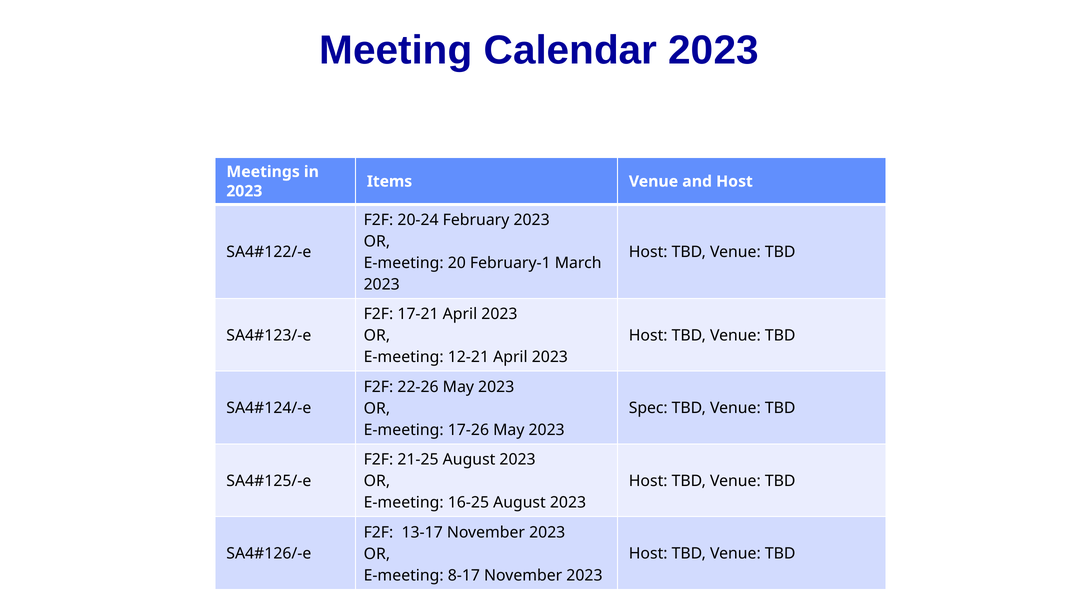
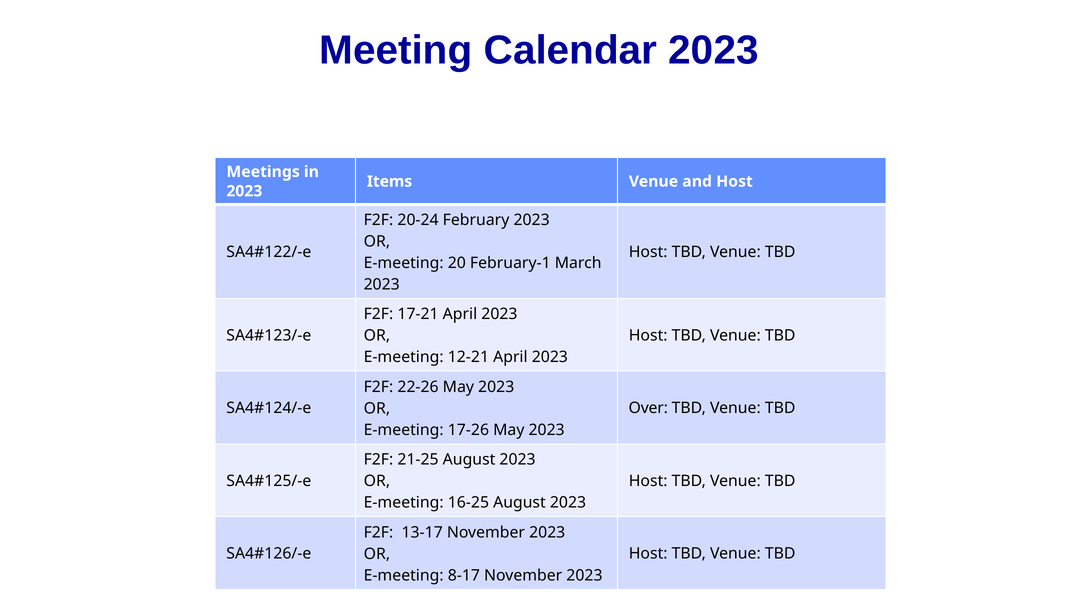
Spec: Spec -> Over
